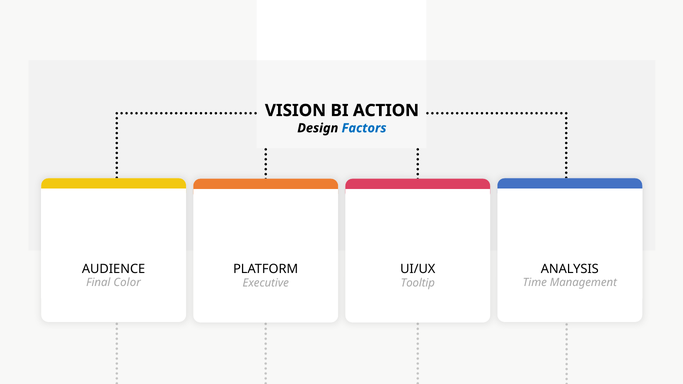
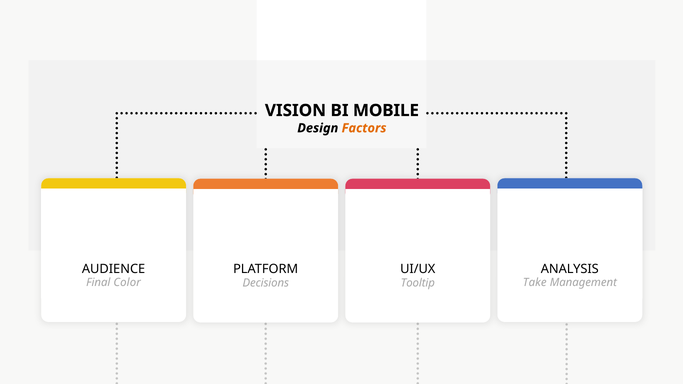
ACTION: ACTION -> MOBILE
Factors colour: blue -> orange
Time: Time -> Take
Executive: Executive -> Decisions
